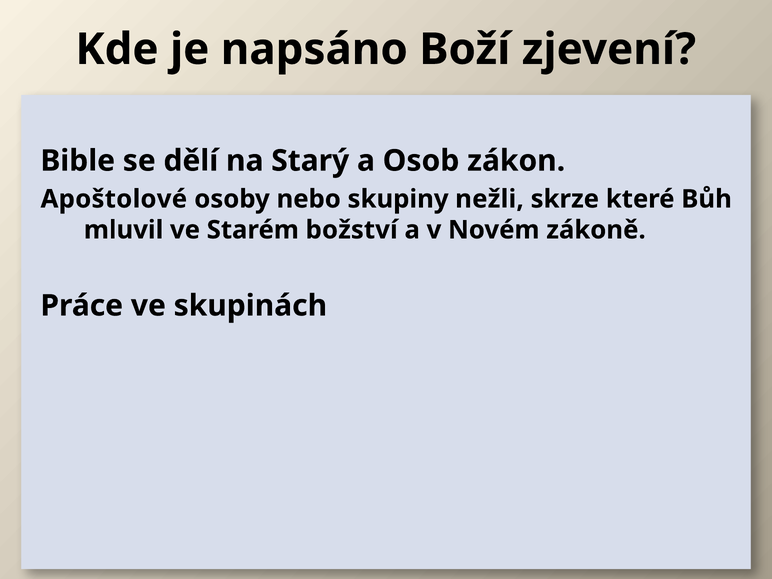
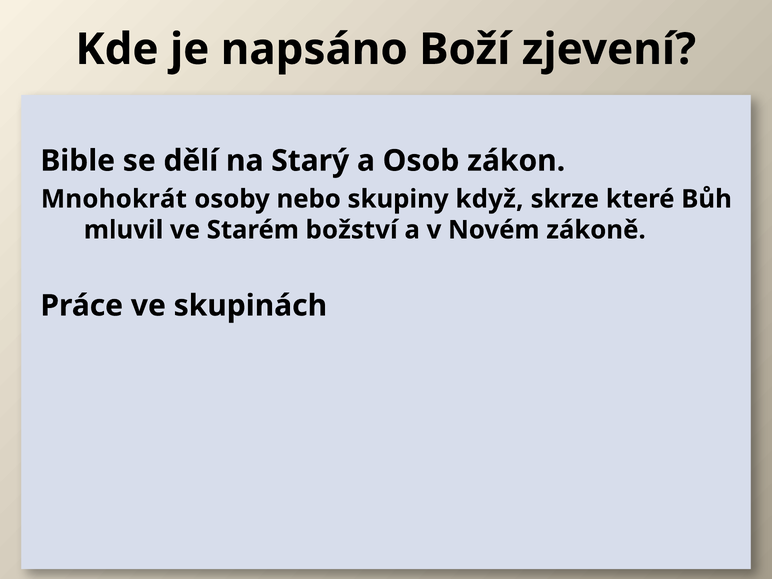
Apoštolové: Apoštolové -> Mnohokrát
nežli: nežli -> když
